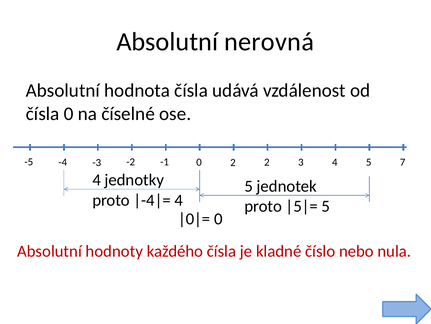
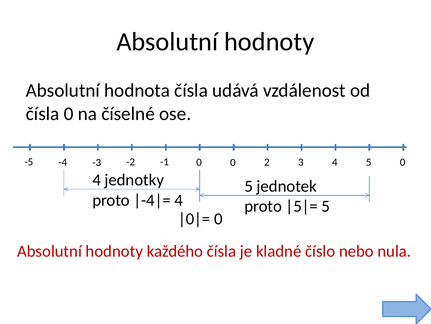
nerovná at (269, 42): nerovná -> hodnoty
-1 7: 7 -> 0
-4 2: 2 -> 0
